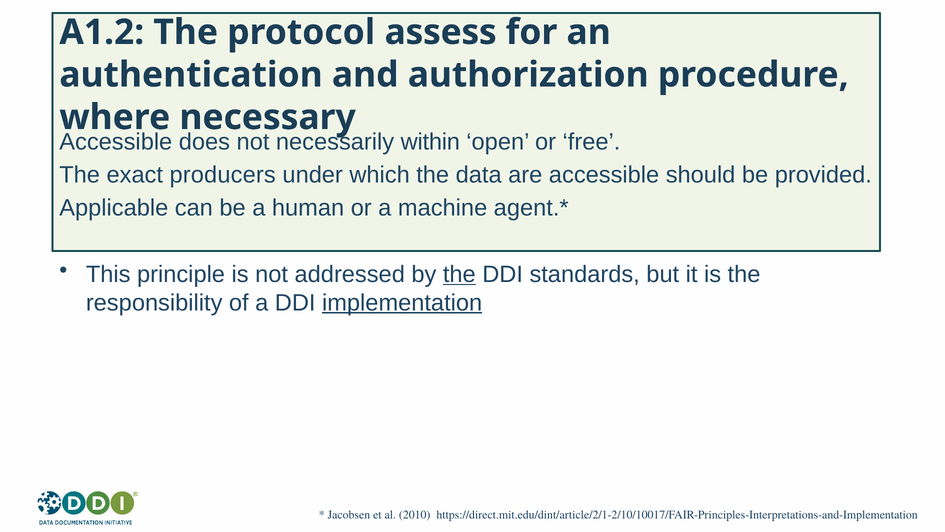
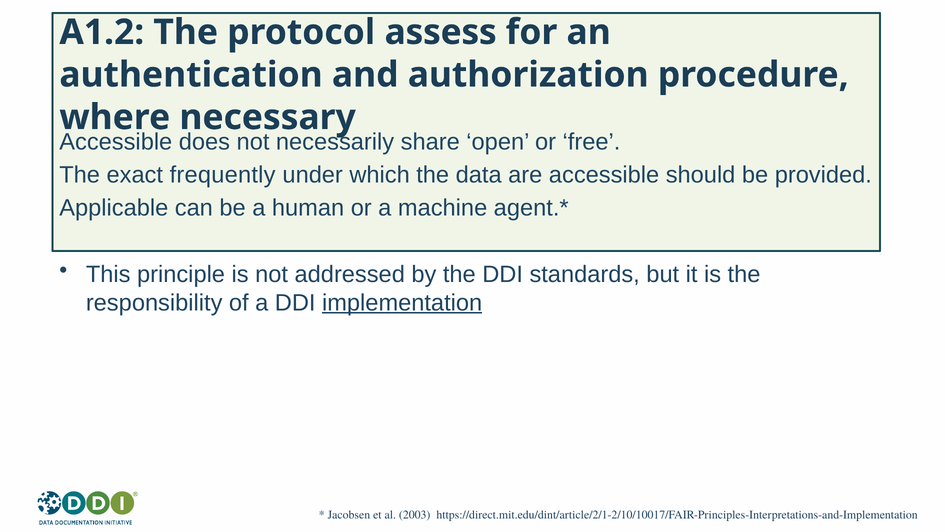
within: within -> share
producers: producers -> frequently
the at (459, 274) underline: present -> none
2010: 2010 -> 2003
